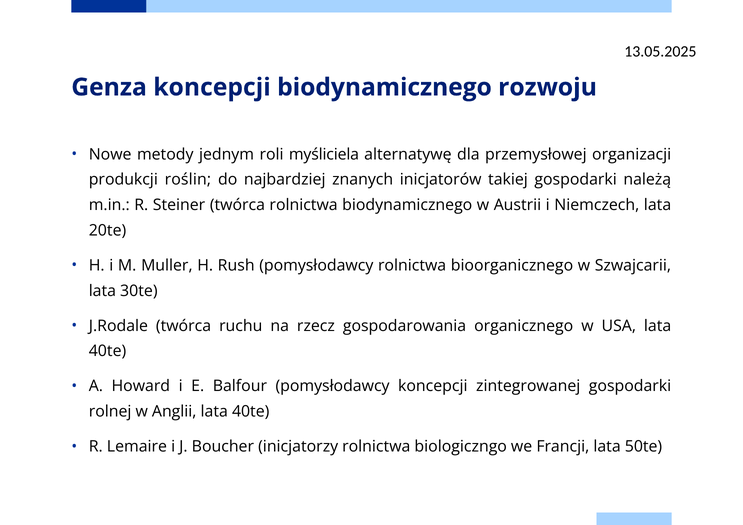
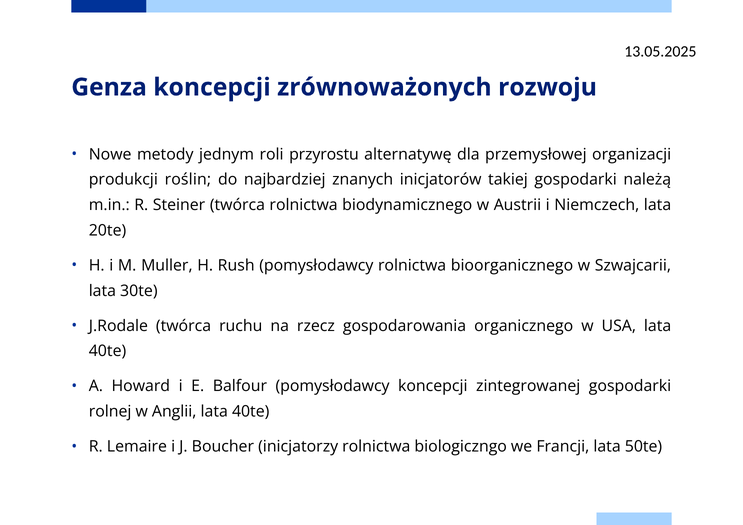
koncepcji biodynamicznego: biodynamicznego -> zrównoważonych
myśliciela: myśliciela -> przyrostu
